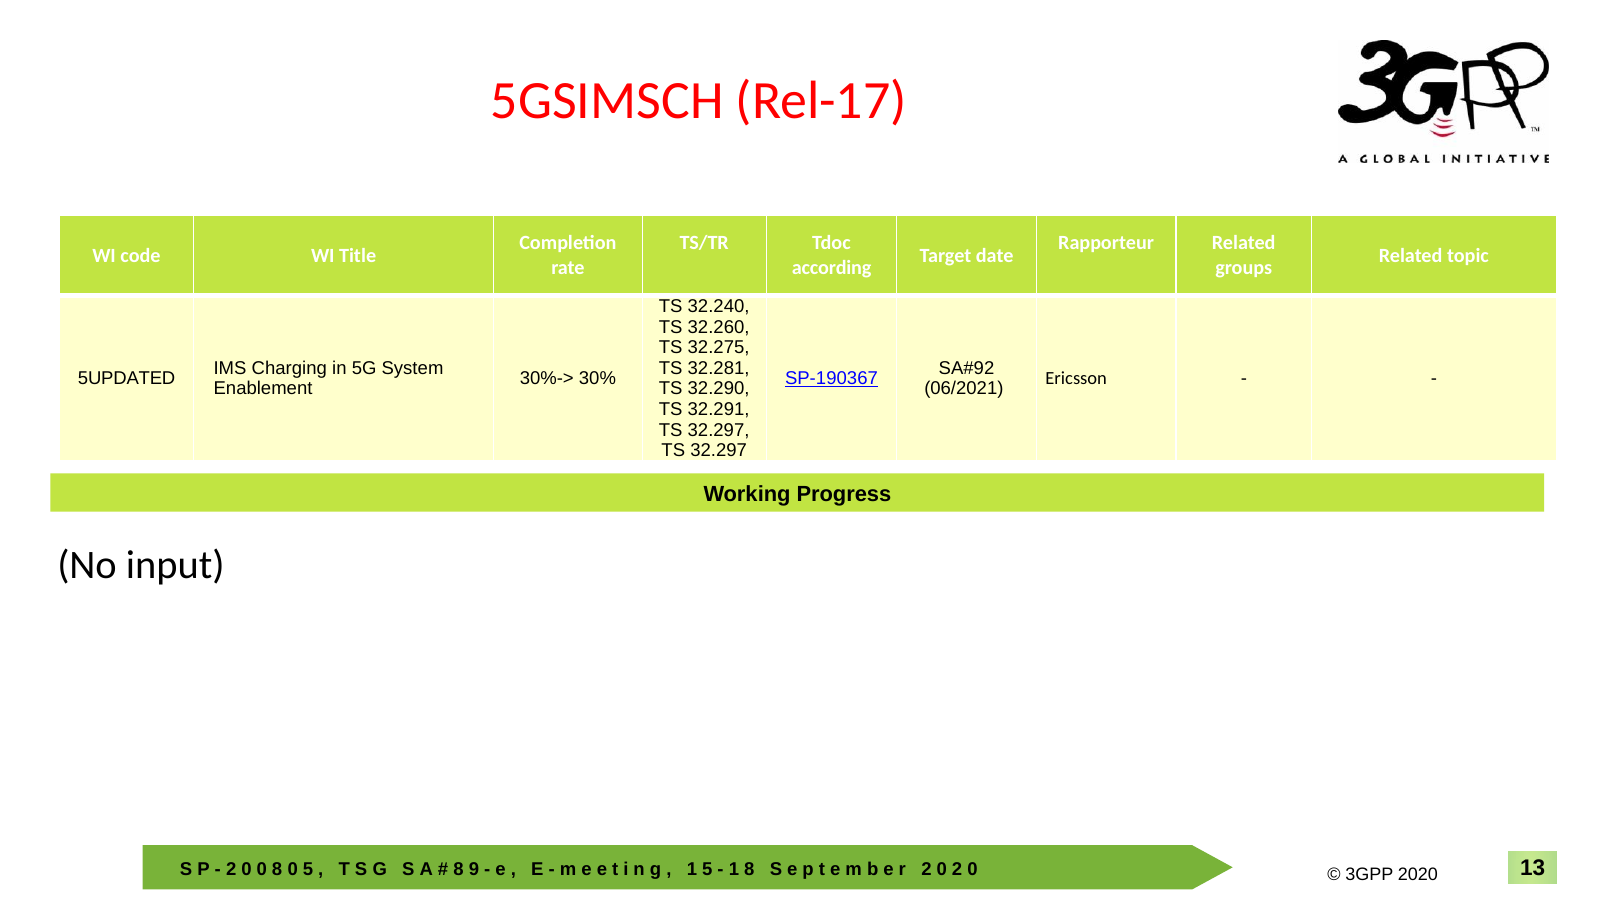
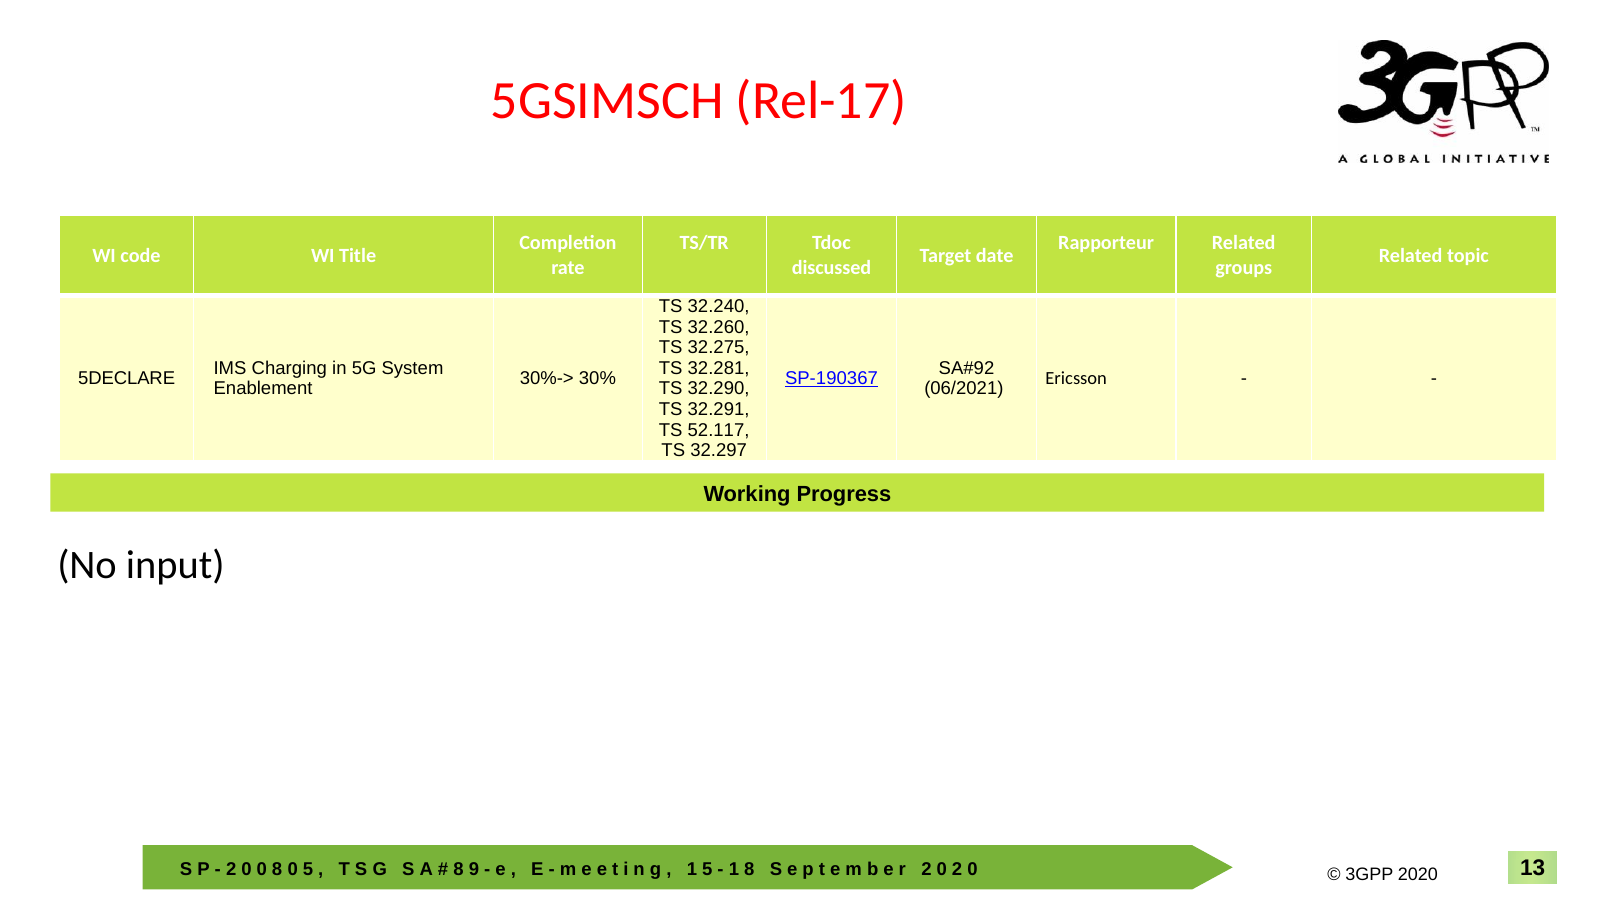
according: according -> discussed
5UPDATED: 5UPDATED -> 5DECLARE
32.297 at (719, 430): 32.297 -> 52.117
